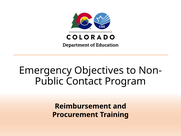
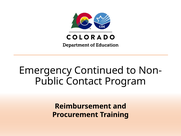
Objectives: Objectives -> Continued
